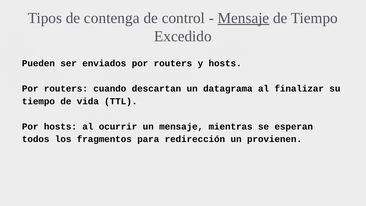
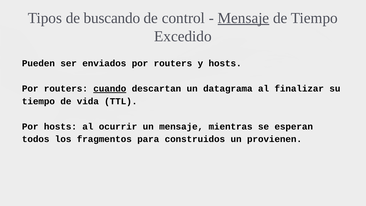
contenga: contenga -> buscando
cuando underline: none -> present
redirección: redirección -> construidos
